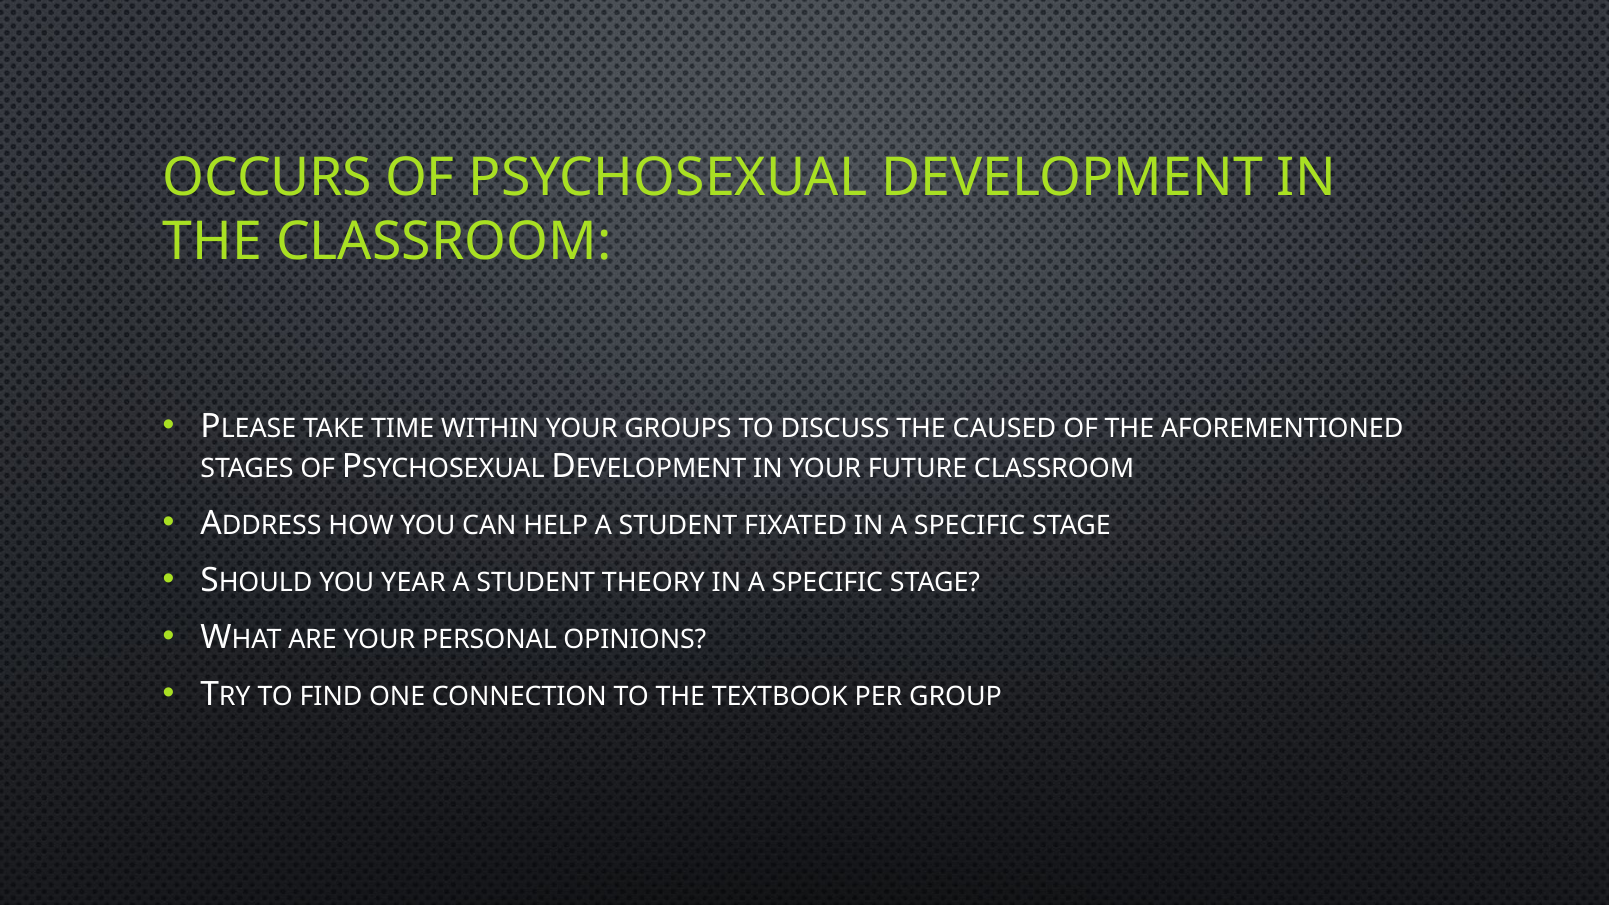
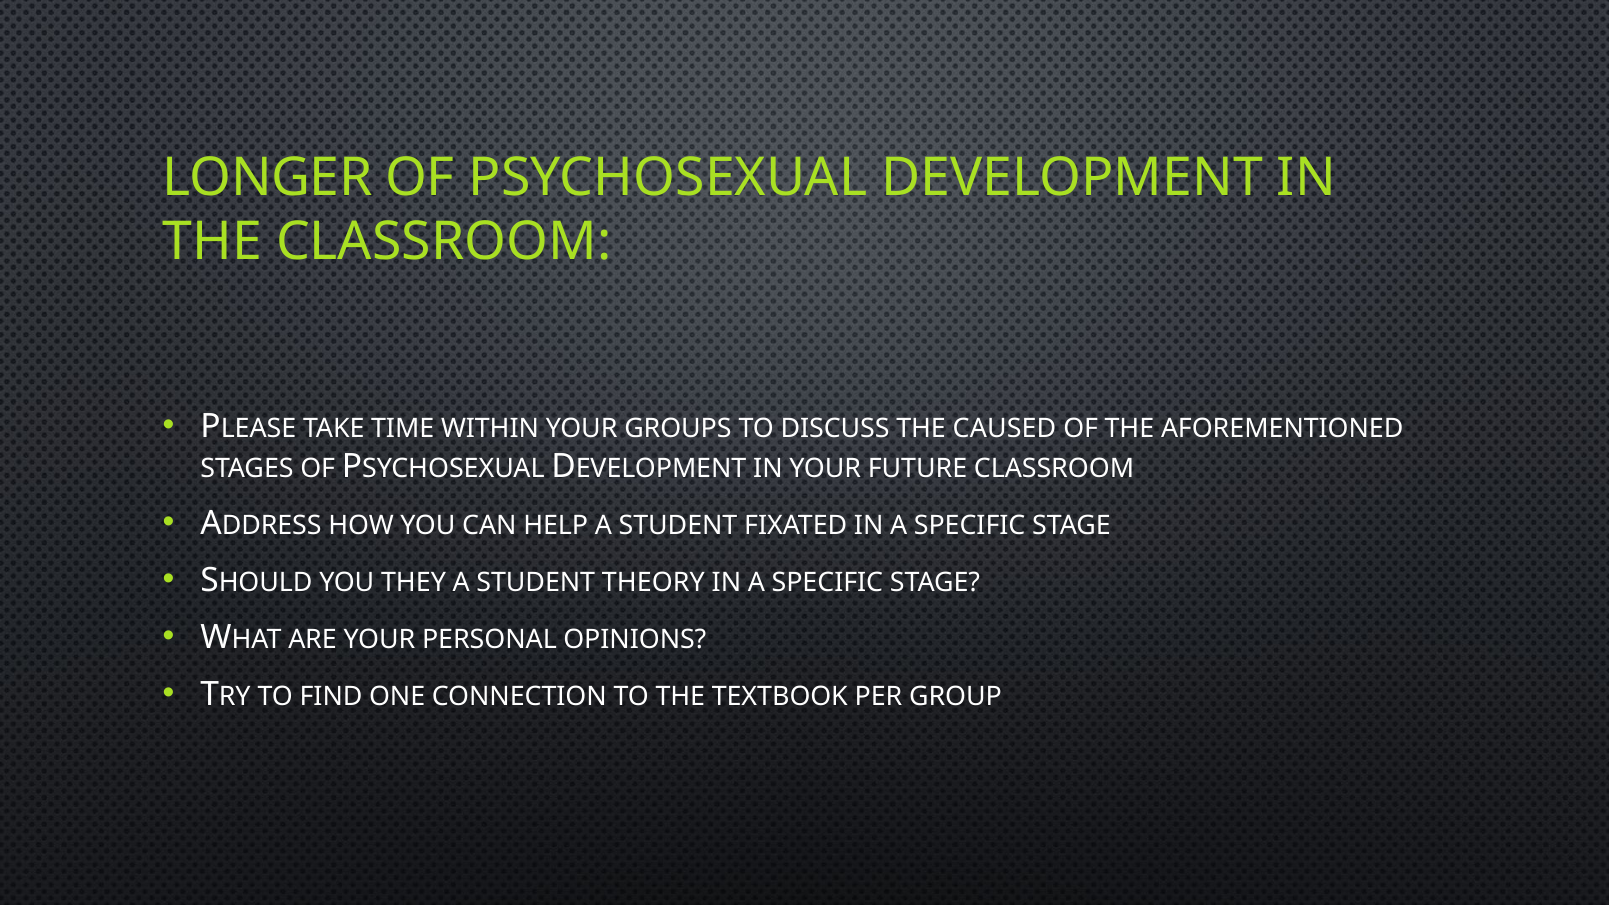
OCCURS: OCCURS -> LONGER
YEAR: YEAR -> THEY
